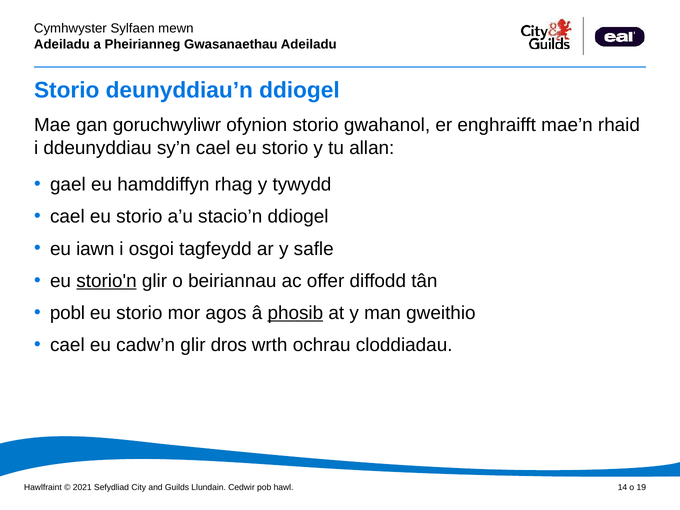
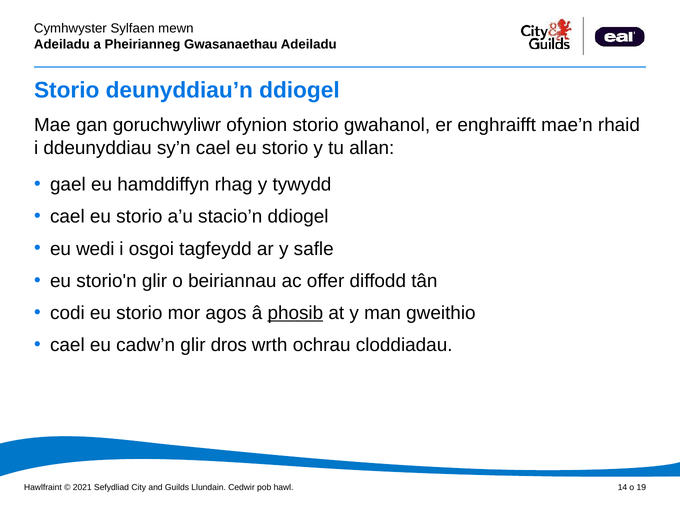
iawn: iawn -> wedi
storio'n underline: present -> none
pobl: pobl -> codi
